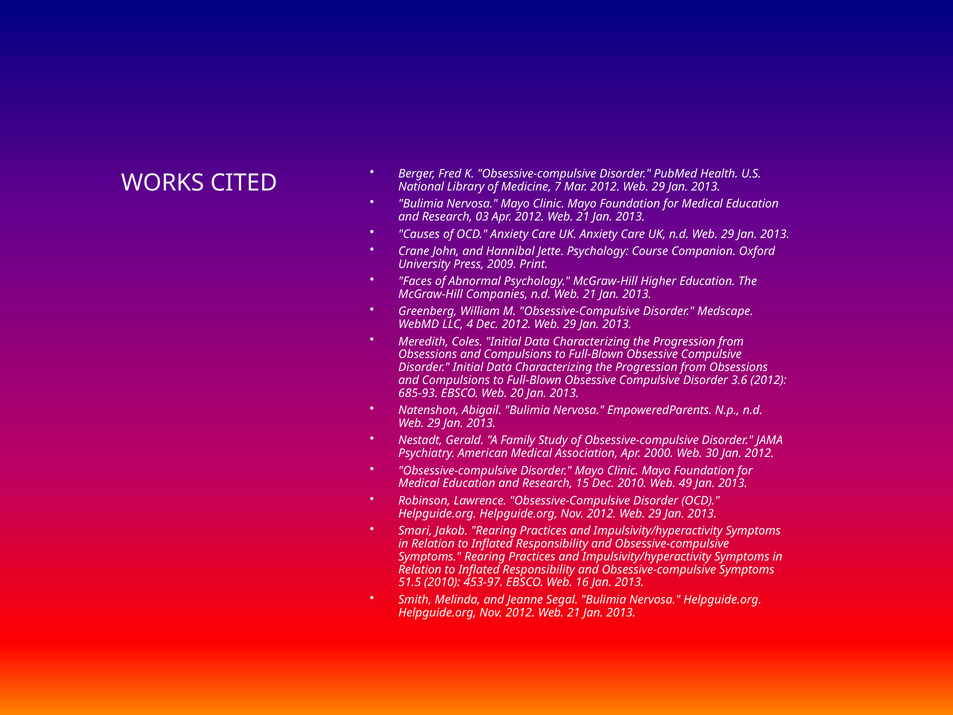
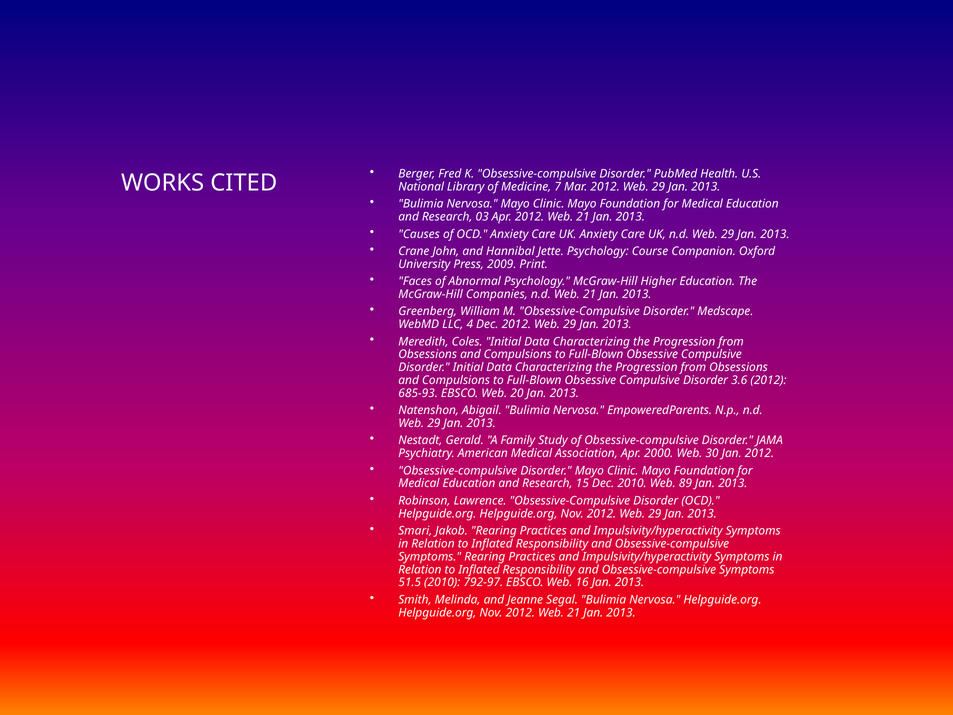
49: 49 -> 89
453-97: 453-97 -> 792-97
